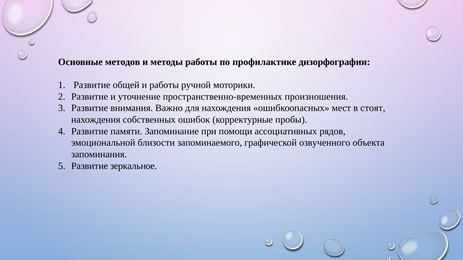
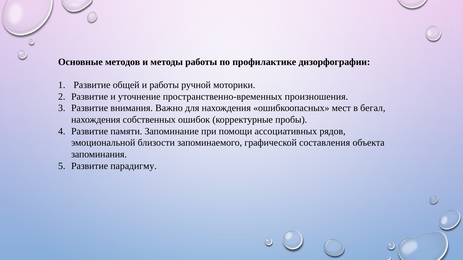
стоят: стоят -> бегал
озвученного: озвученного -> составления
зеркальное: зеркальное -> парадигму
